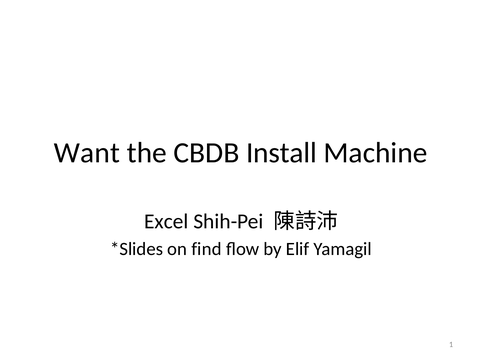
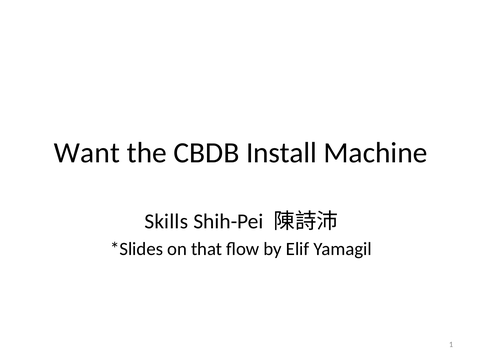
Excel: Excel -> Skills
find: find -> that
